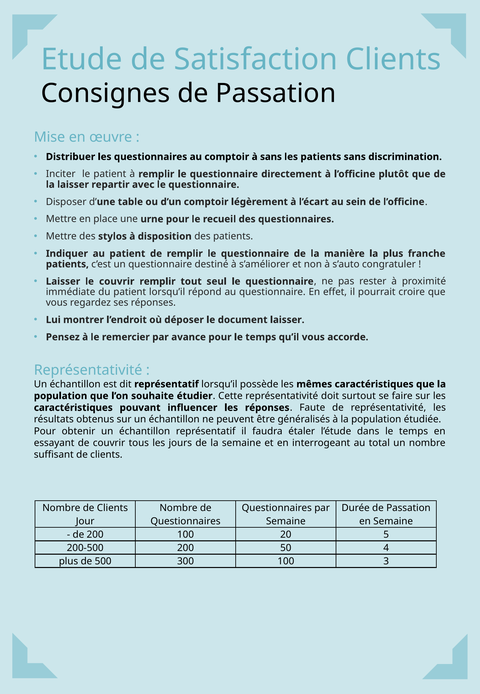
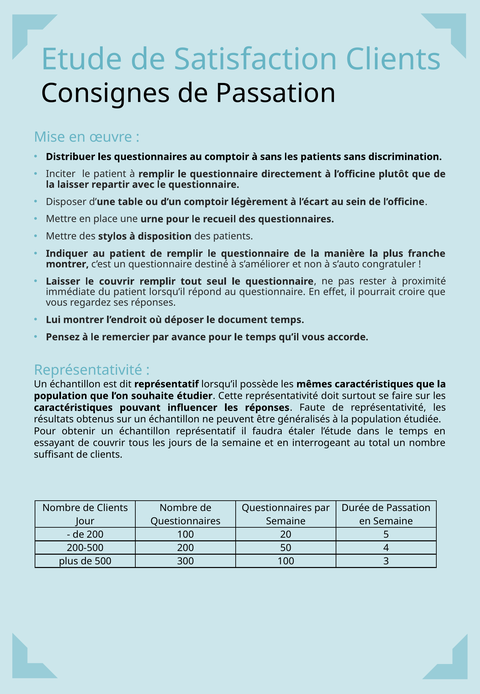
patients at (67, 264): patients -> montrer
document laisser: laisser -> temps
